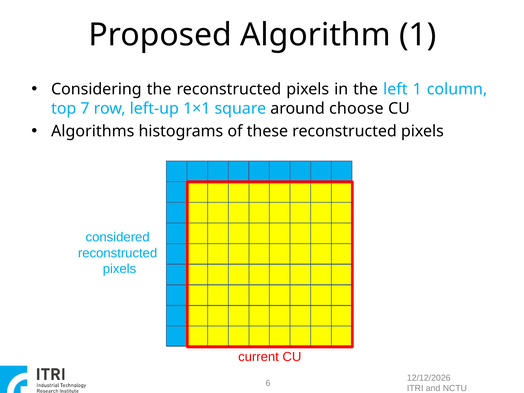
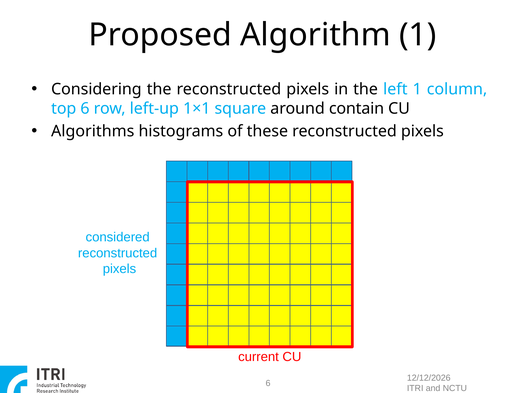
top 7: 7 -> 6
choose: choose -> contain
